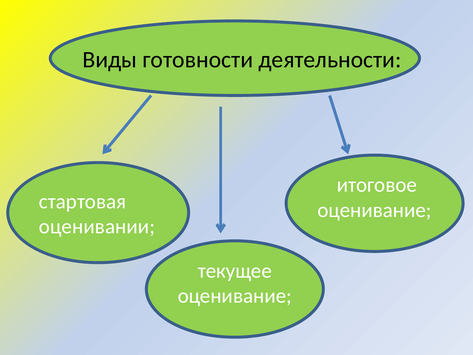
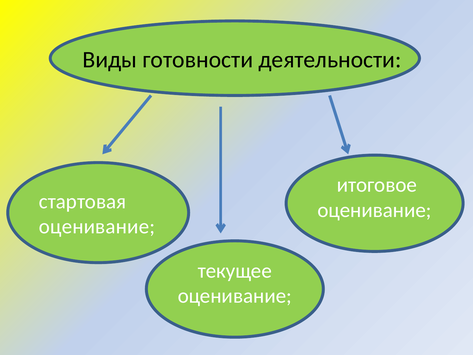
оценивании at (97, 227): оценивании -> оценивание
